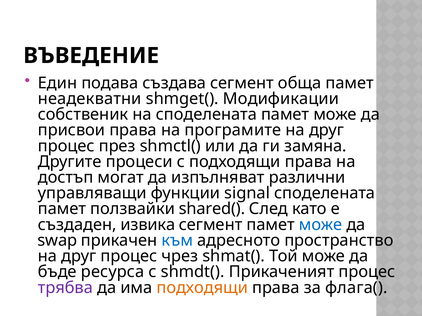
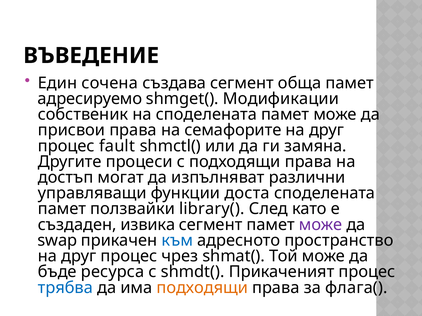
подава: подава -> сочена
неадекватни: неадекватни -> адресируемо
програмите: програмите -> семафорите
през: през -> fault
signal: signal -> доста
shared(: shared( -> library(
може at (321, 225) colour: blue -> purple
трябва colour: purple -> blue
